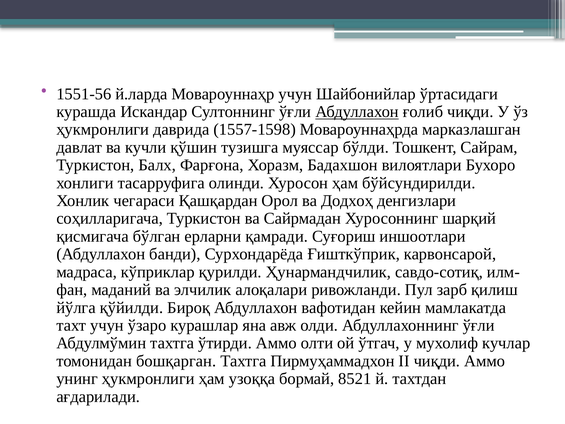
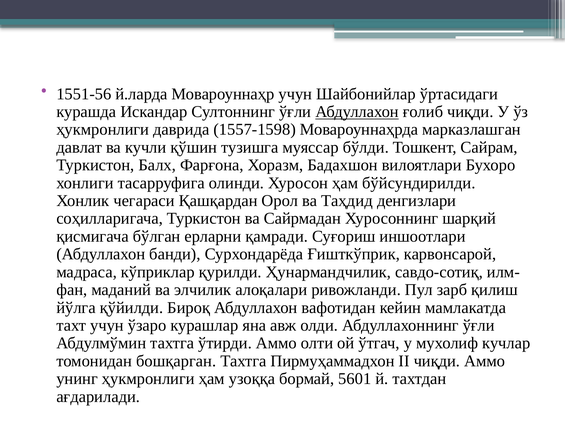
Додхоҳ: Додхоҳ -> Таҳдид
8521: 8521 -> 5601
